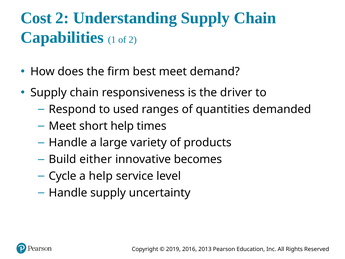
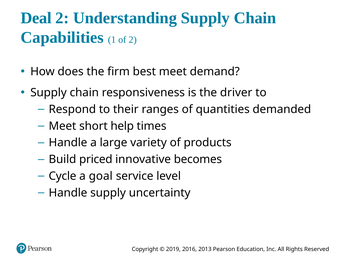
Cost: Cost -> Deal
used: used -> their
either: either -> priced
a help: help -> goal
